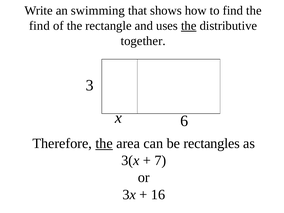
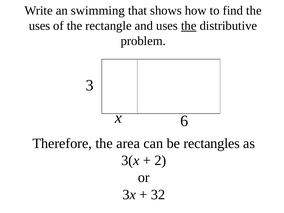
find at (39, 26): find -> uses
together: together -> problem
the at (104, 143) underline: present -> none
7: 7 -> 2
16: 16 -> 32
